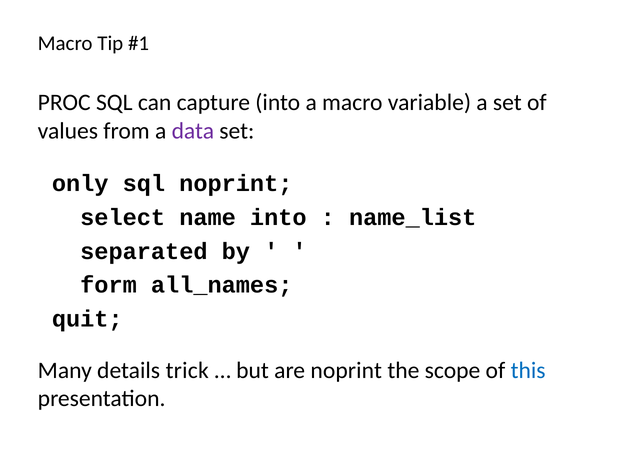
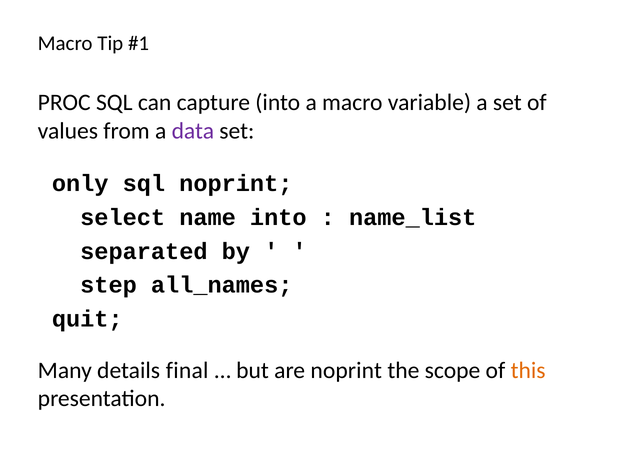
form: form -> step
trick: trick -> final
this colour: blue -> orange
